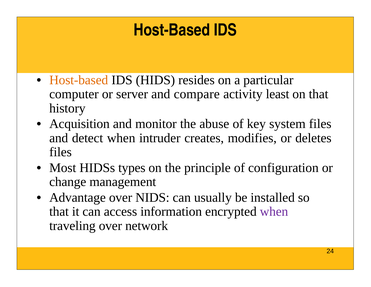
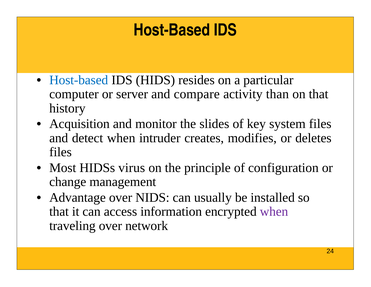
Host-based at (79, 80) colour: orange -> blue
least: least -> than
abuse: abuse -> slides
types: types -> virus
